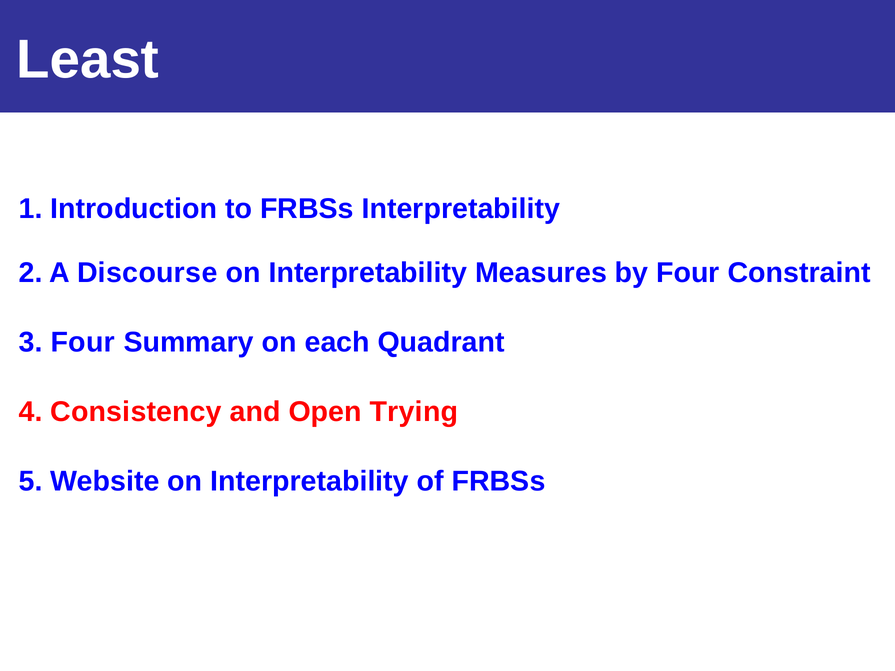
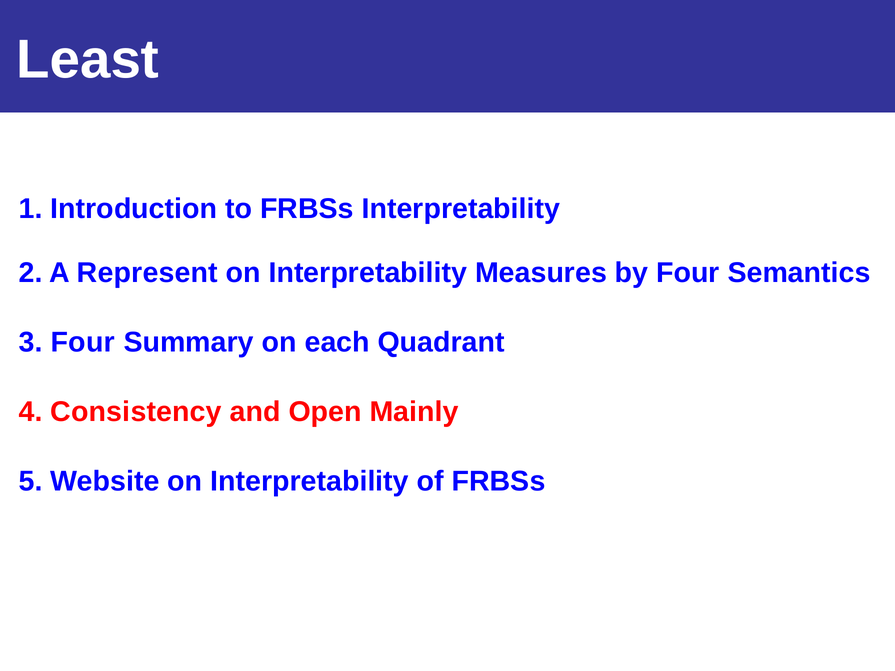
Discourse: Discourse -> Represent
Constraint: Constraint -> Semantics
Trying: Trying -> Mainly
